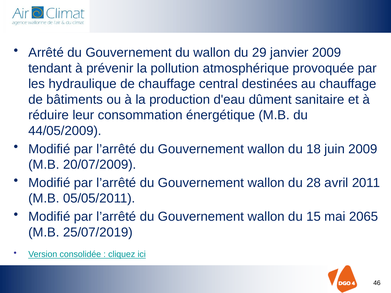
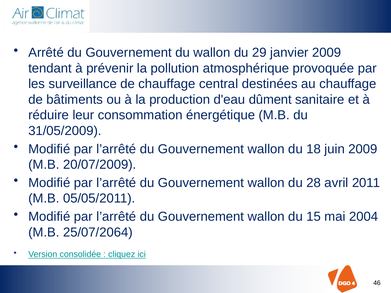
hydraulique: hydraulique -> surveillance
44/05/2009: 44/05/2009 -> 31/05/2009
2065: 2065 -> 2004
25/07/2019: 25/07/2019 -> 25/07/2064
